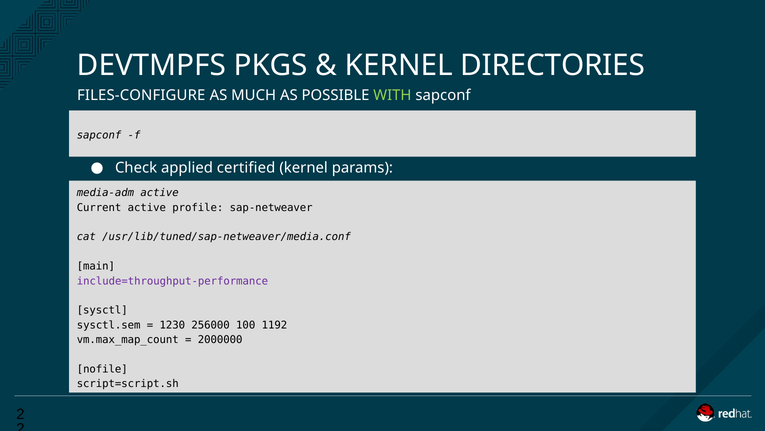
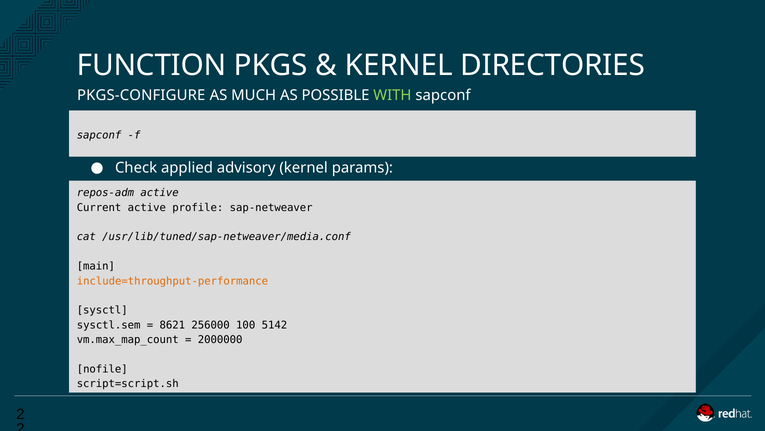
DEVTMPFS: DEVTMPFS -> FUNCTION
FILES-CONFIGURE: FILES-CONFIGURE -> PKGS-CONFIGURE
certified: certified -> advisory
media-adm: media-adm -> repos-adm
include=throughput-performance colour: purple -> orange
1230: 1230 -> 8621
1192: 1192 -> 5142
